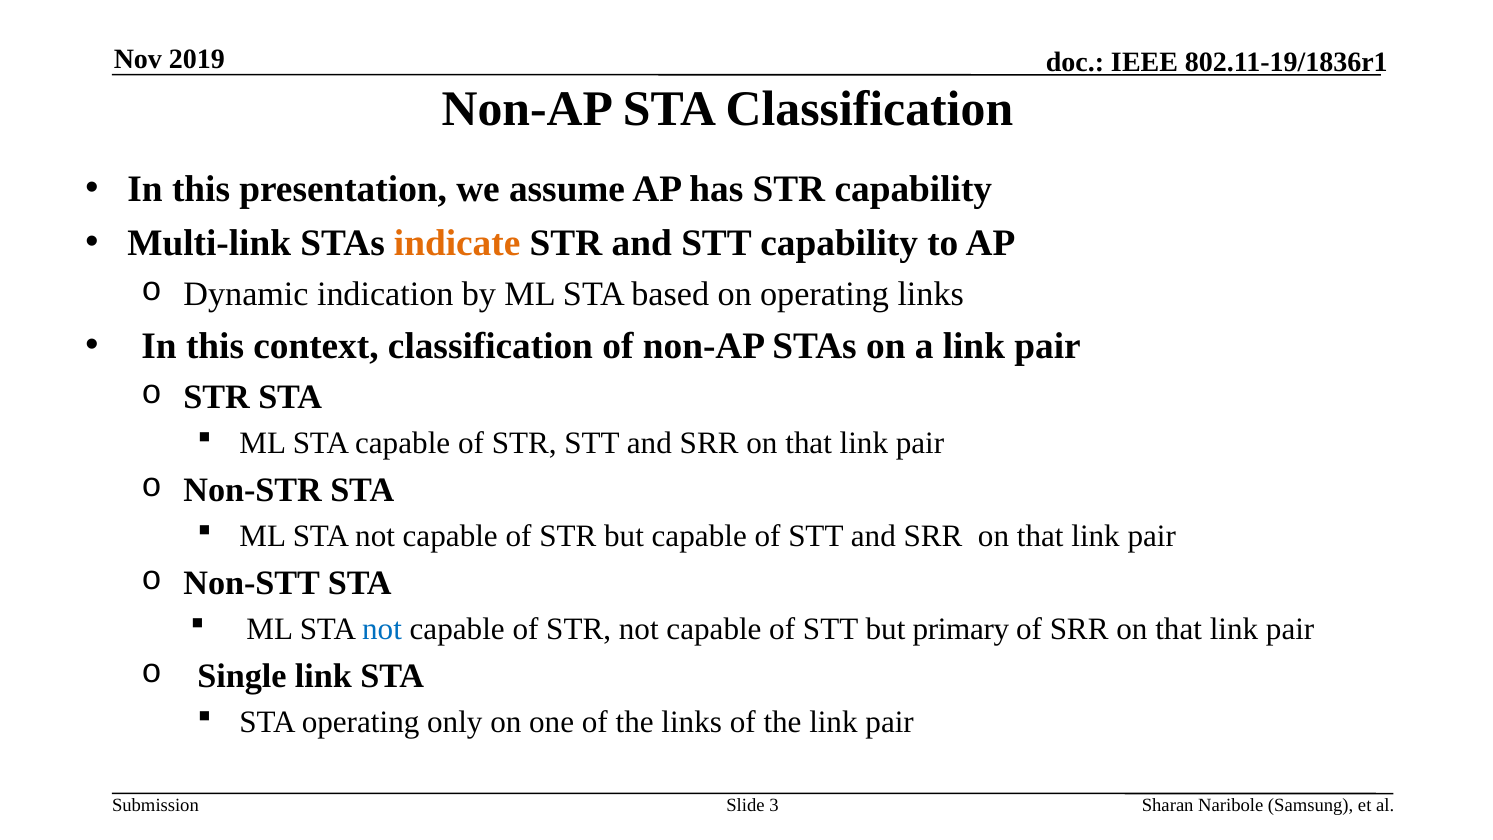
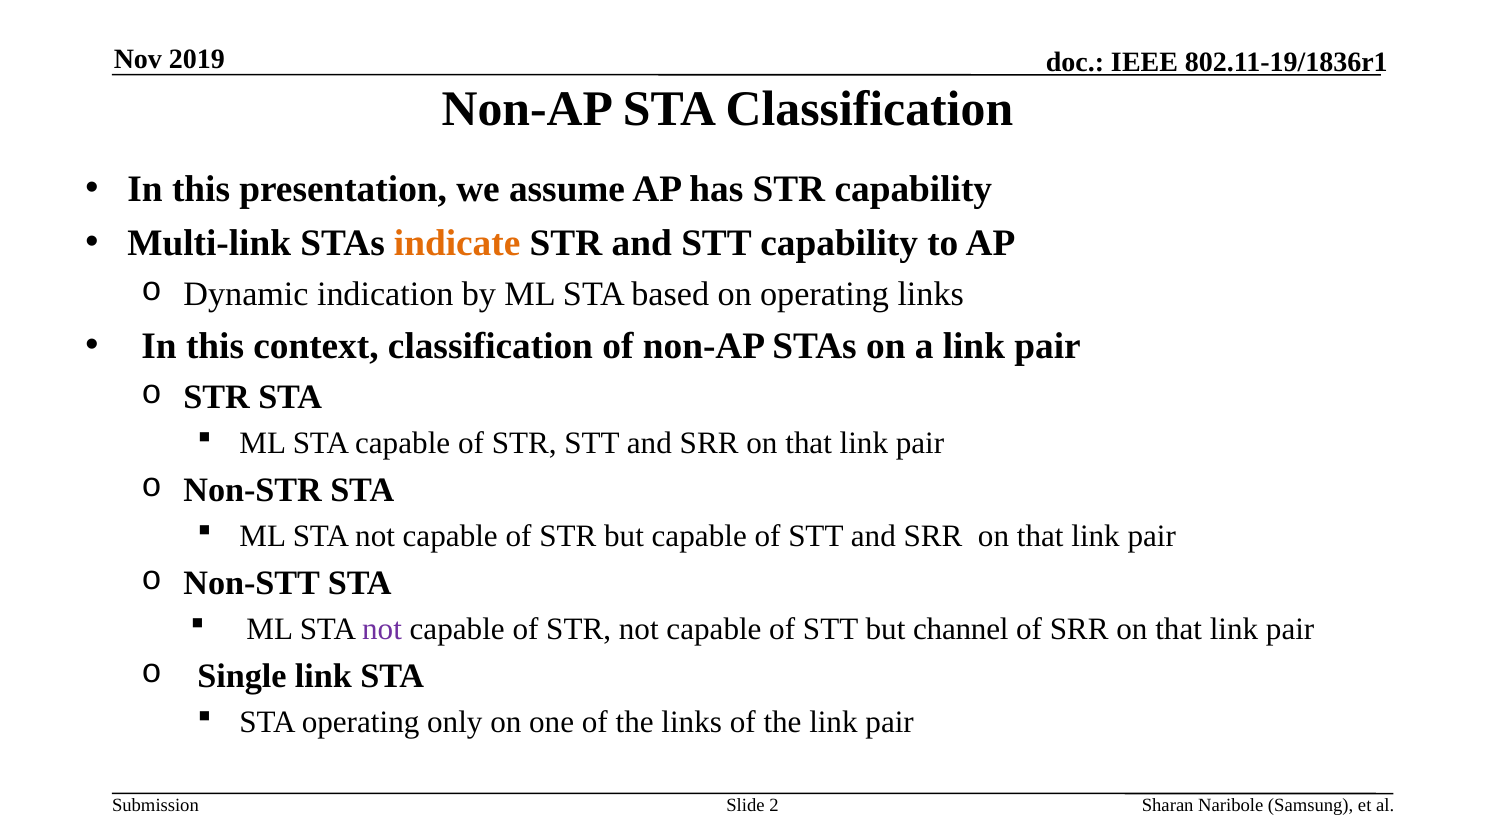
not at (382, 629) colour: blue -> purple
primary: primary -> channel
3: 3 -> 2
